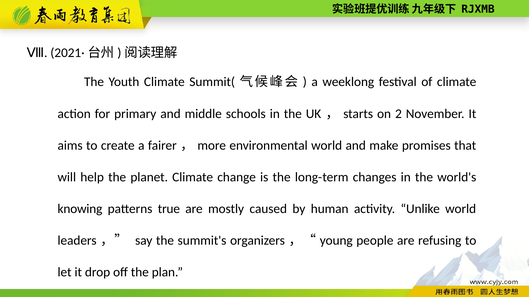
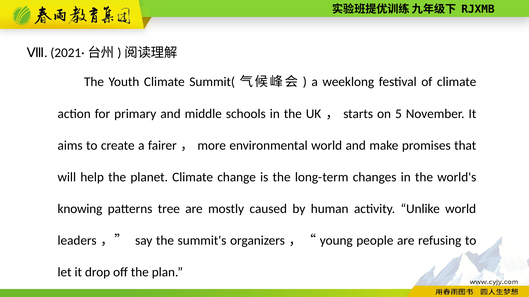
2: 2 -> 5
true: true -> tree
